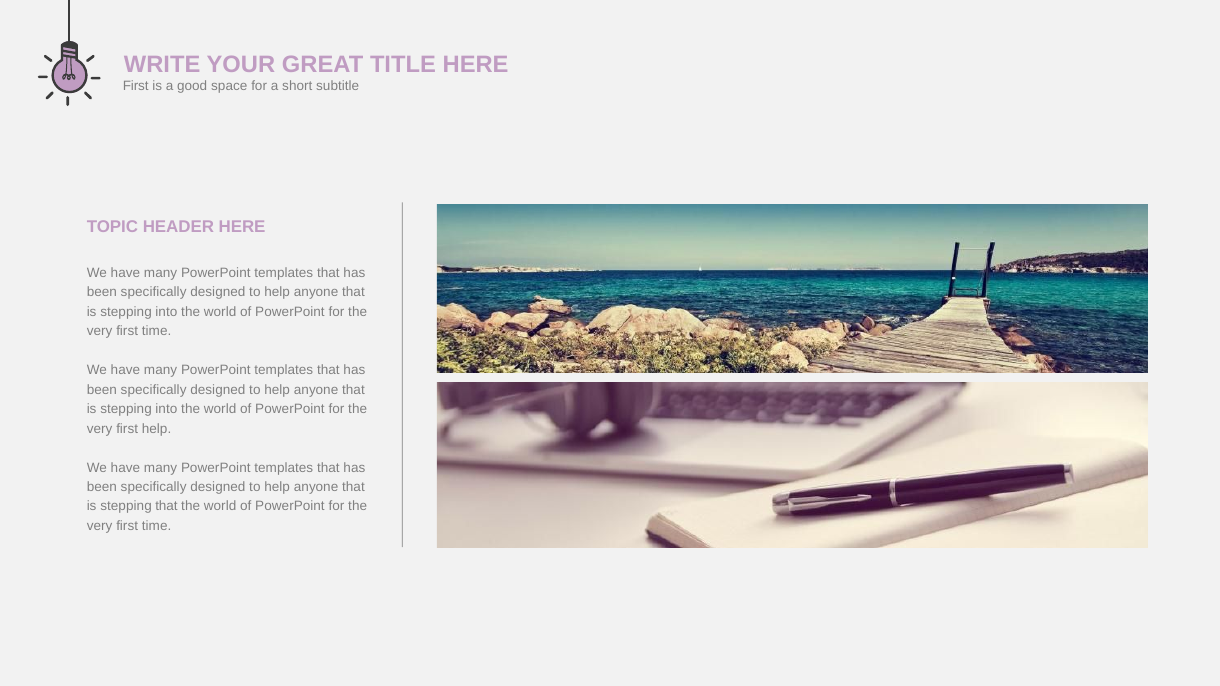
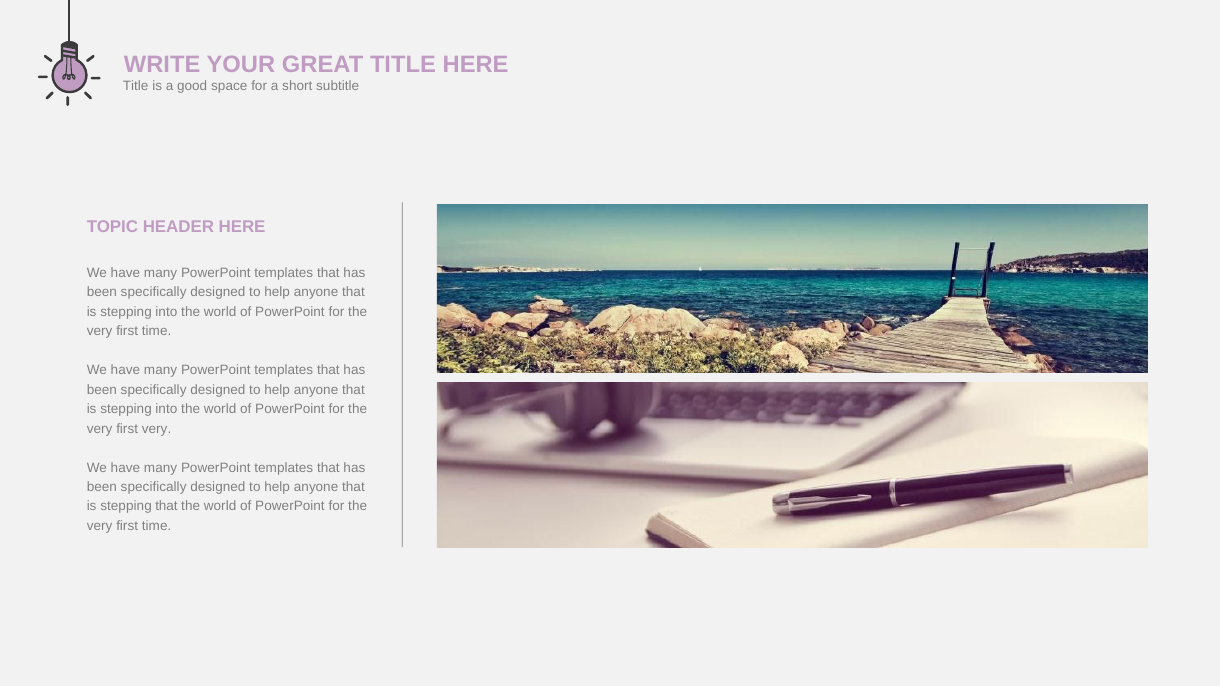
First at (136, 86): First -> Title
first help: help -> very
